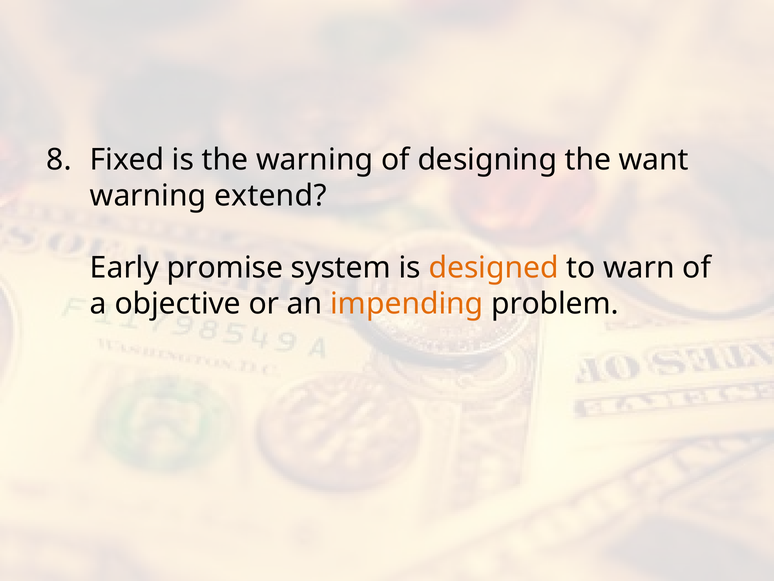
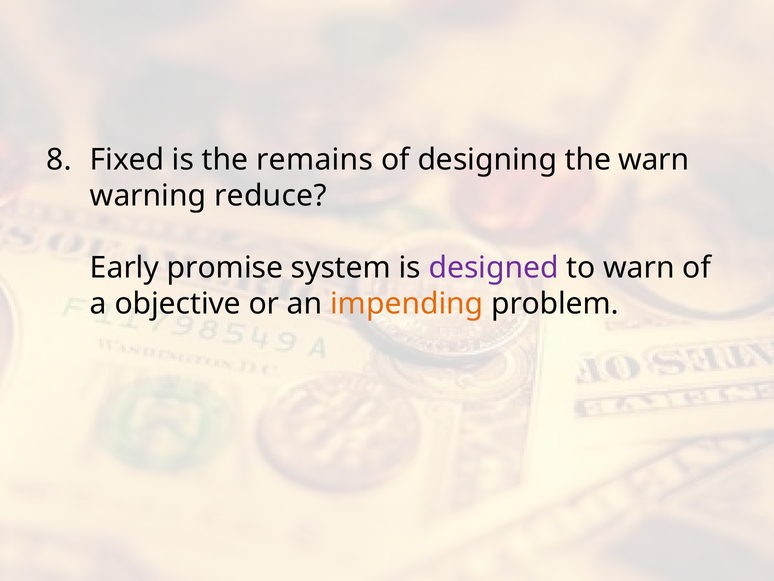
the warning: warning -> remains
the want: want -> warn
extend: extend -> reduce
designed colour: orange -> purple
